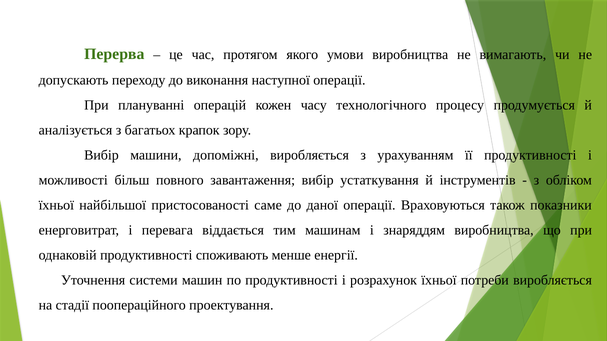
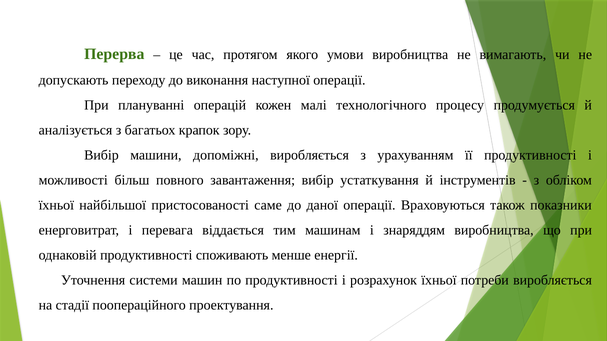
часу: часу -> малі
